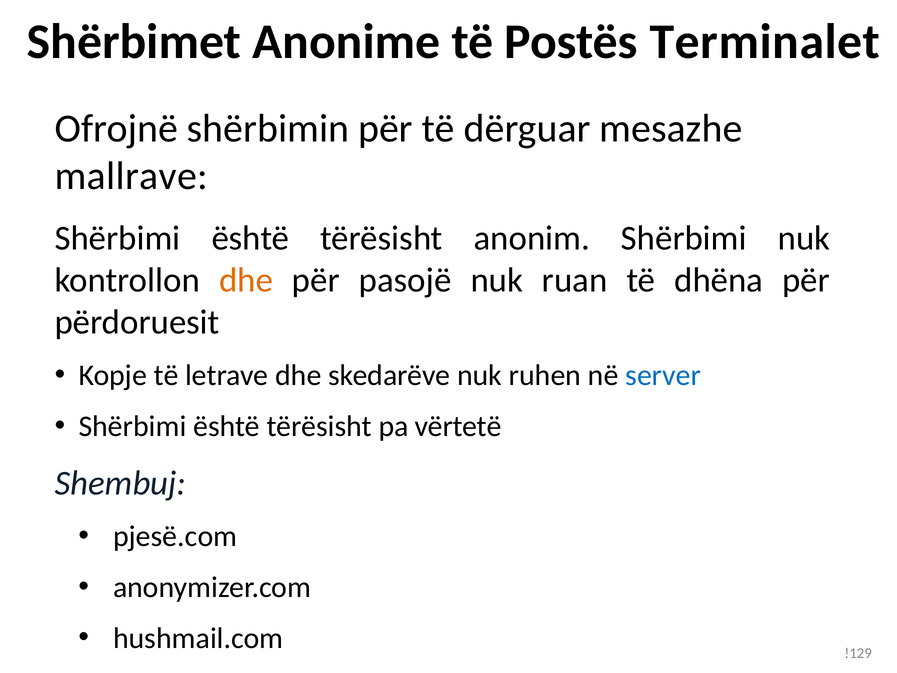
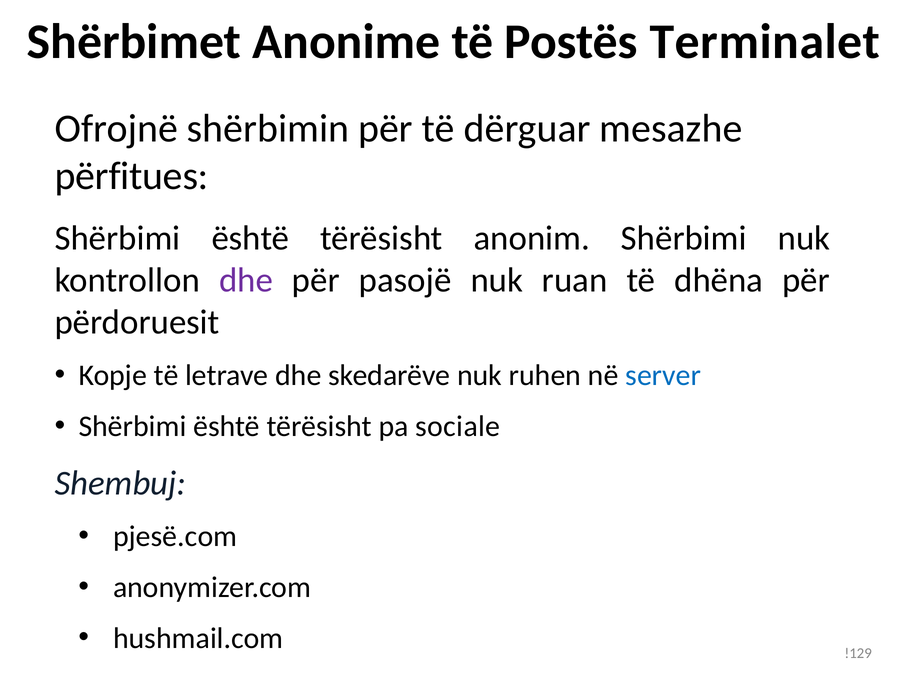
mallrave: mallrave -> përfitues
dhe at (246, 280) colour: orange -> purple
vërtetë: vërtetë -> sociale
